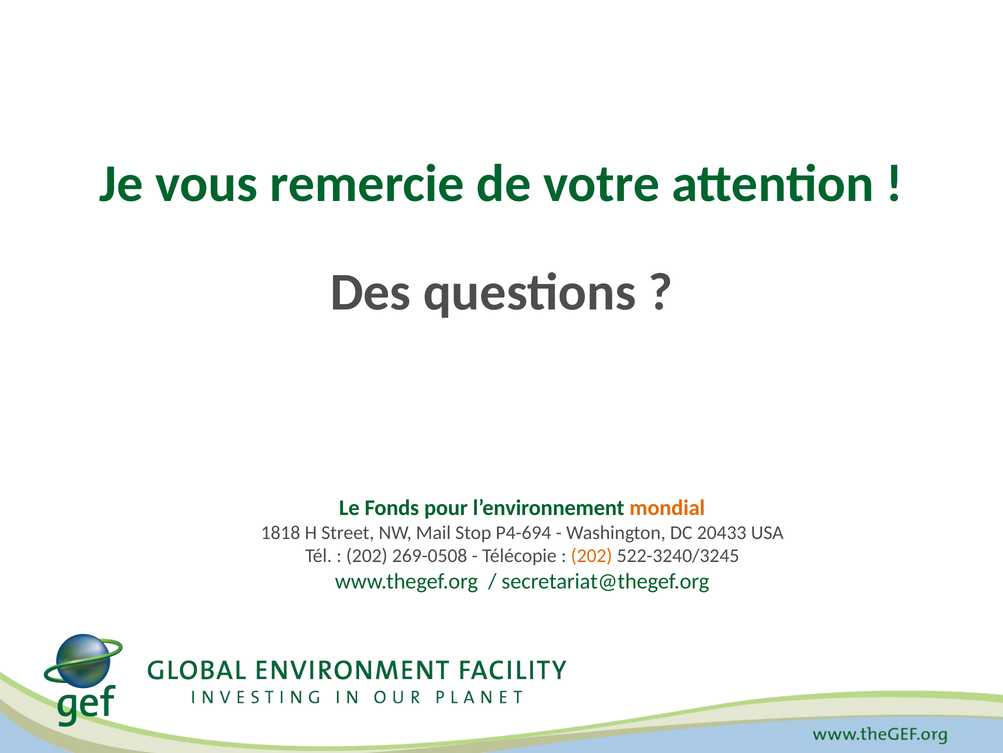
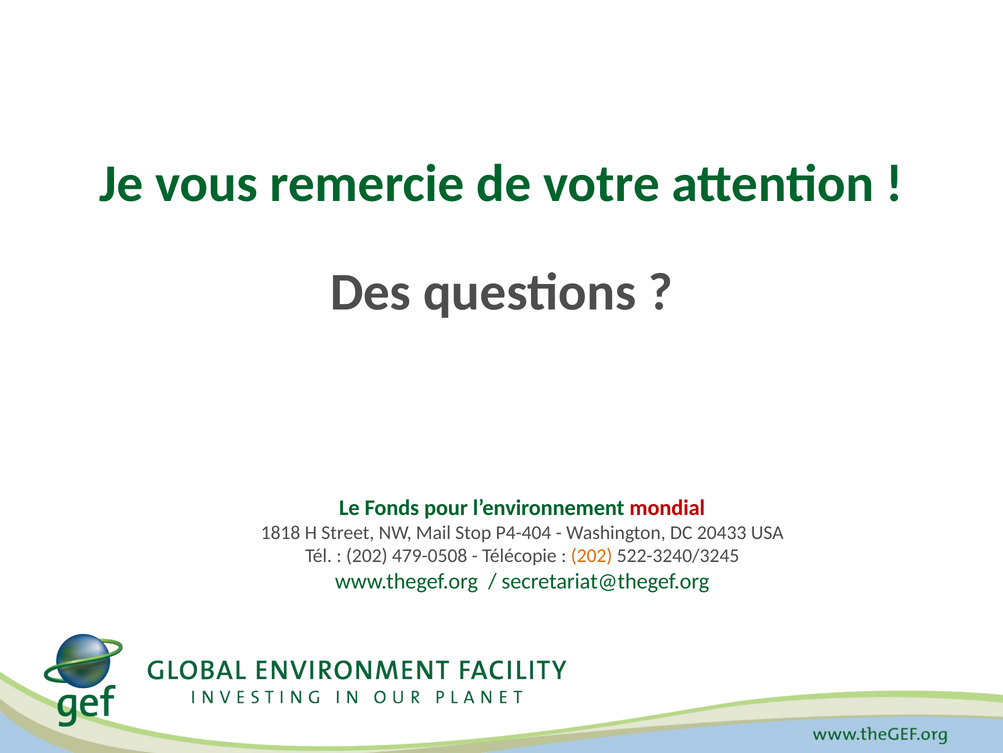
mondial colour: orange -> red
P4-694: P4-694 -> P4-404
269-0508: 269-0508 -> 479-0508
